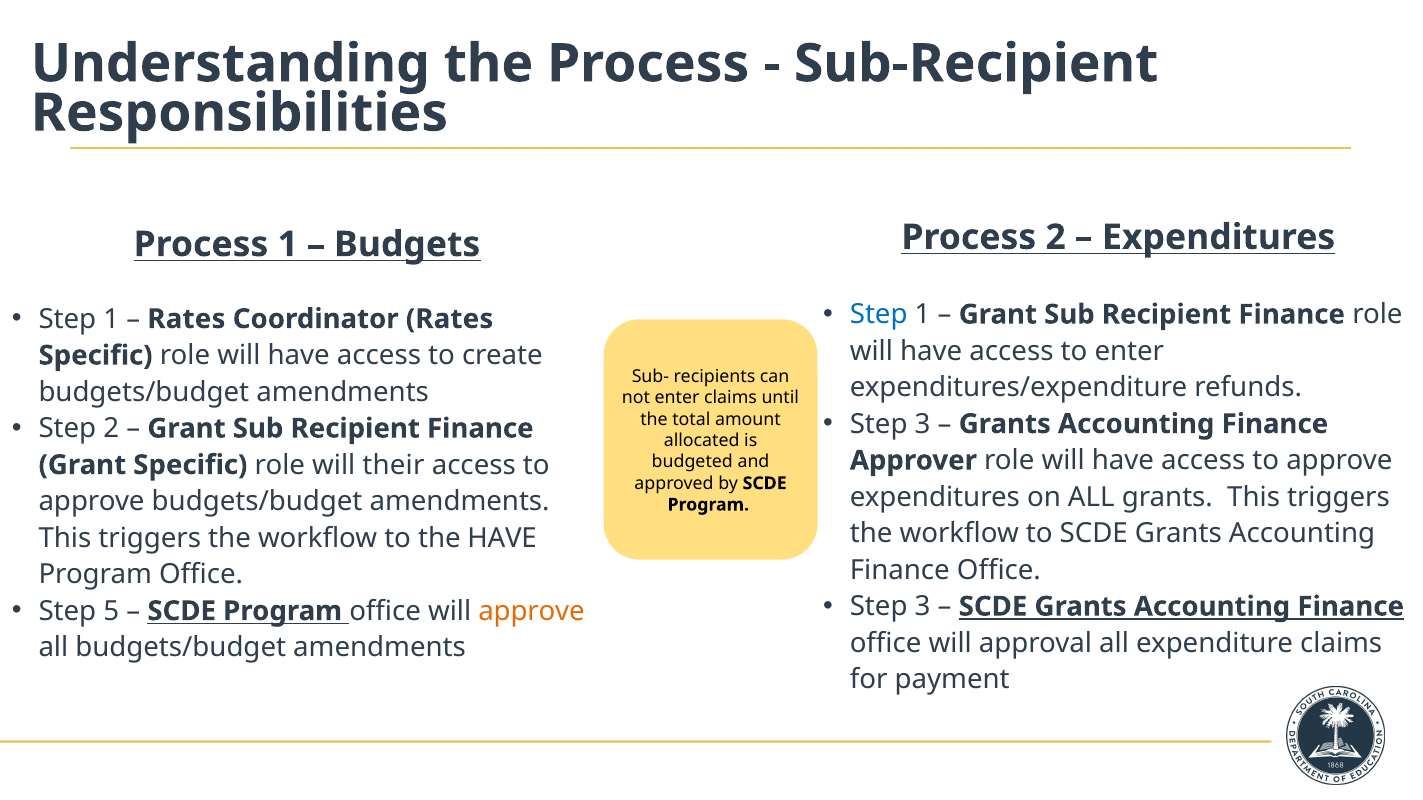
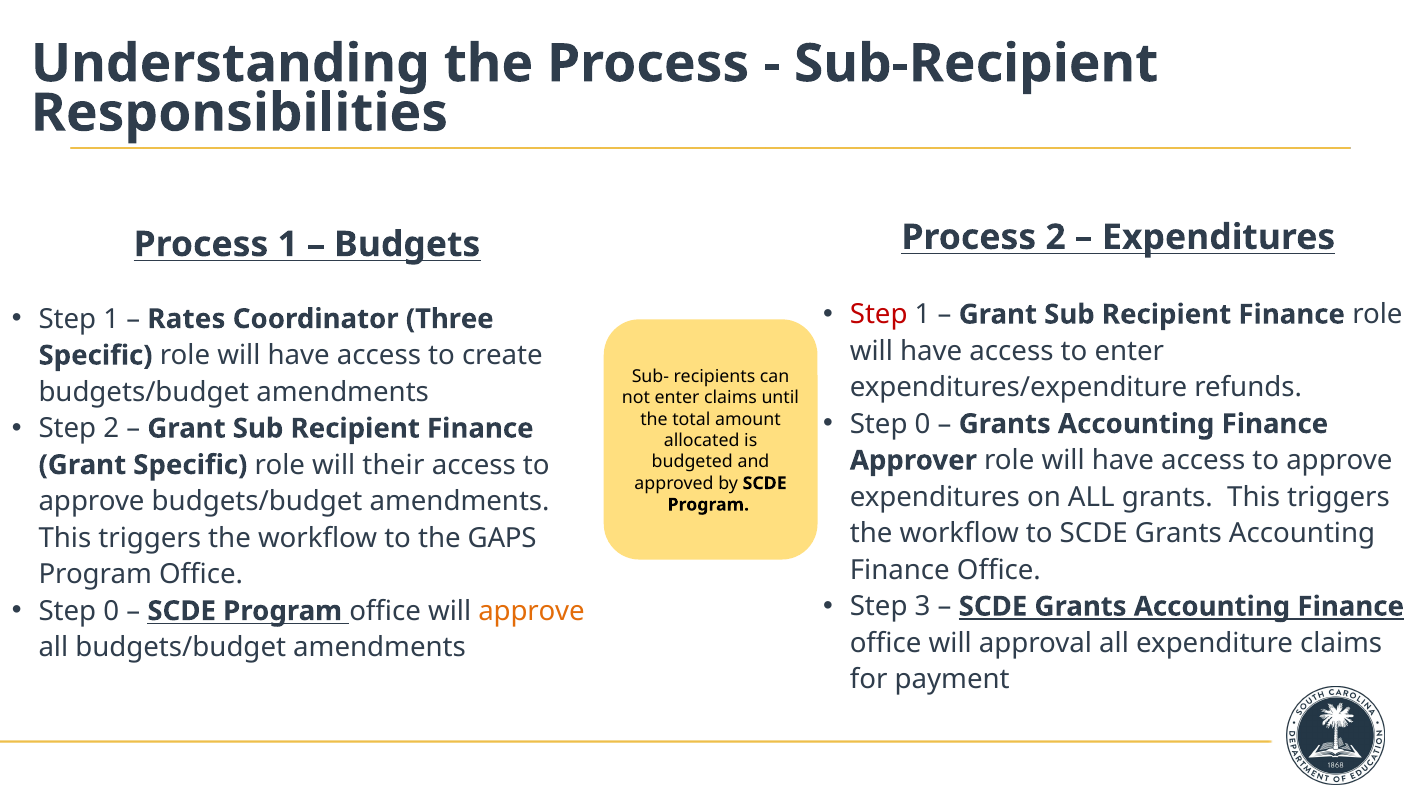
Step at (879, 315) colour: blue -> red
Coordinator Rates: Rates -> Three
3 at (923, 424): 3 -> 0
the HAVE: HAVE -> GAPS
5 at (111, 611): 5 -> 0
